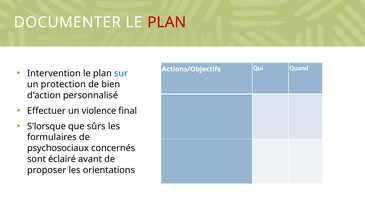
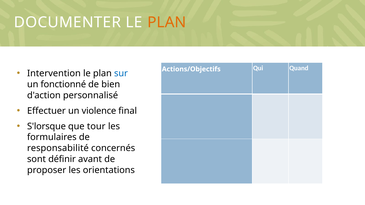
PLAN at (167, 22) colour: red -> orange
protection: protection -> fonctionné
sûrs: sûrs -> tour
psychosociaux: psychosociaux -> responsabilité
éclairé: éclairé -> définir
